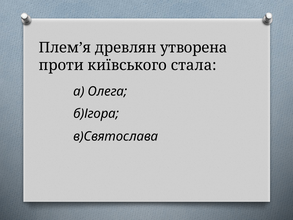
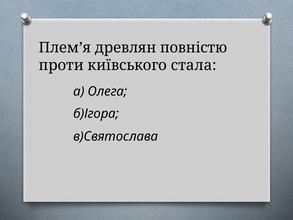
утворена: утворена -> повністю
